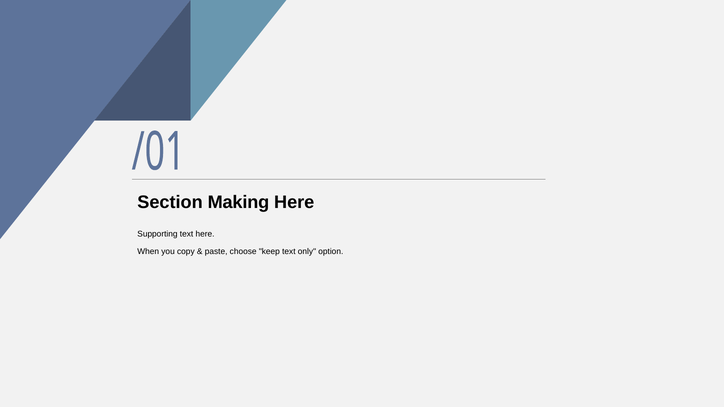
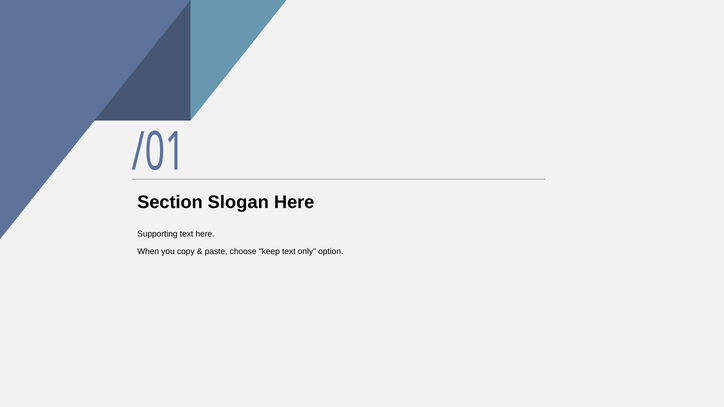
Making: Making -> Slogan
